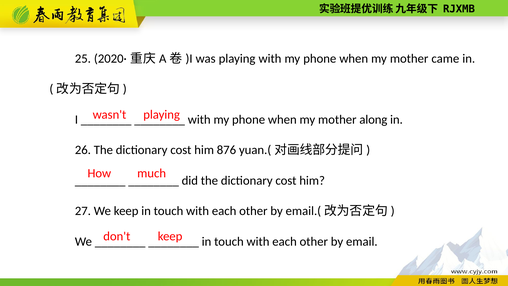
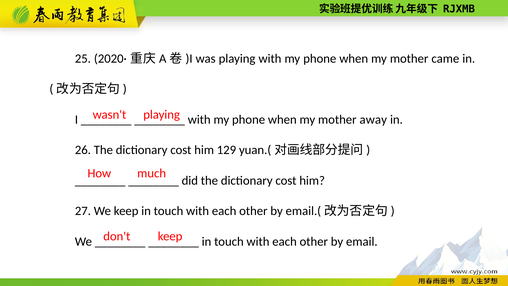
along: along -> away
876: 876 -> 129
